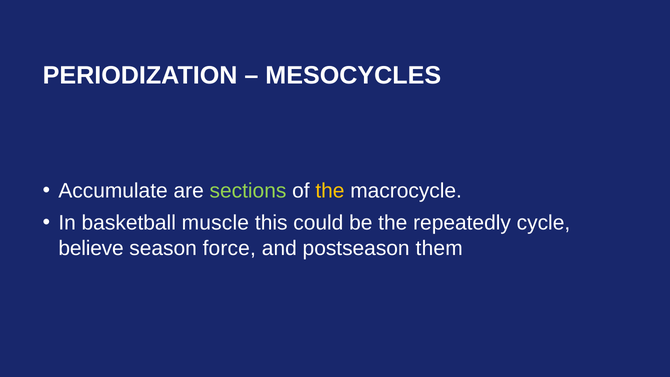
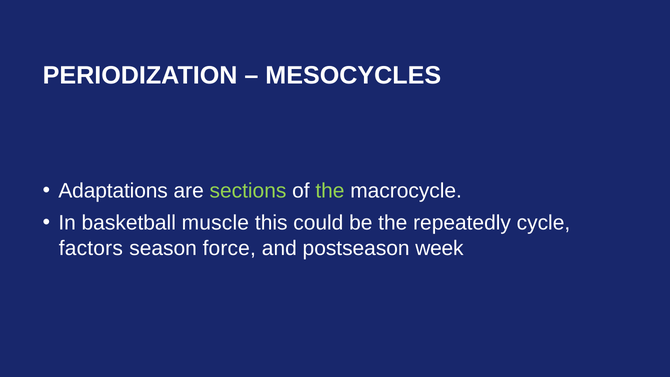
Accumulate: Accumulate -> Adaptations
the at (330, 191) colour: yellow -> light green
believe: believe -> factors
them: them -> week
